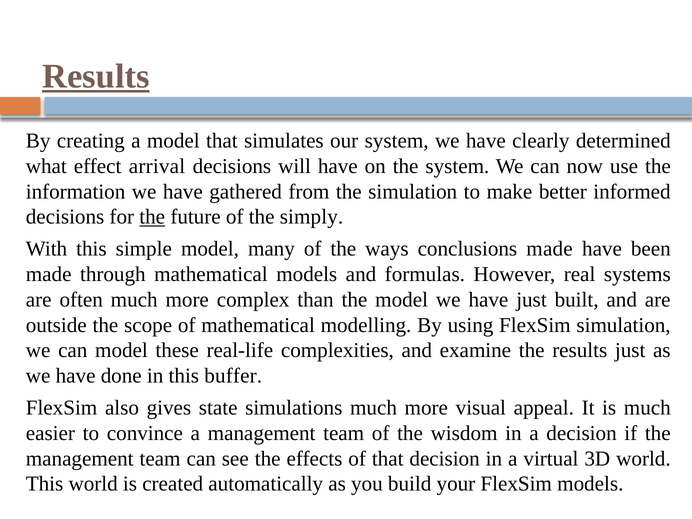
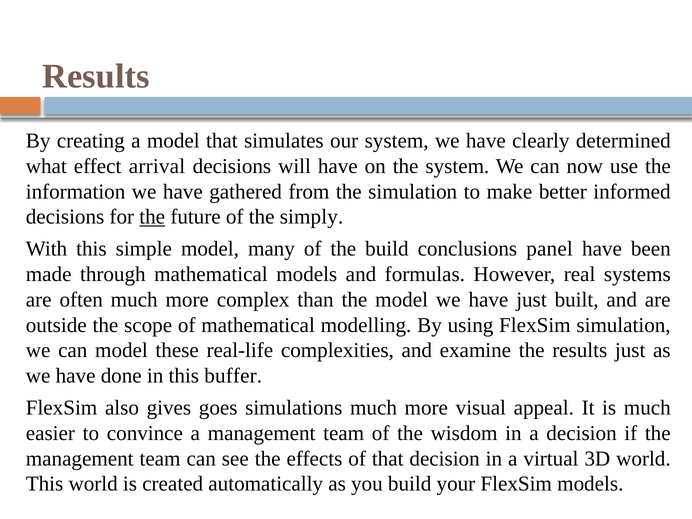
Results at (96, 76) underline: present -> none
the ways: ways -> build
conclusions made: made -> panel
state: state -> goes
